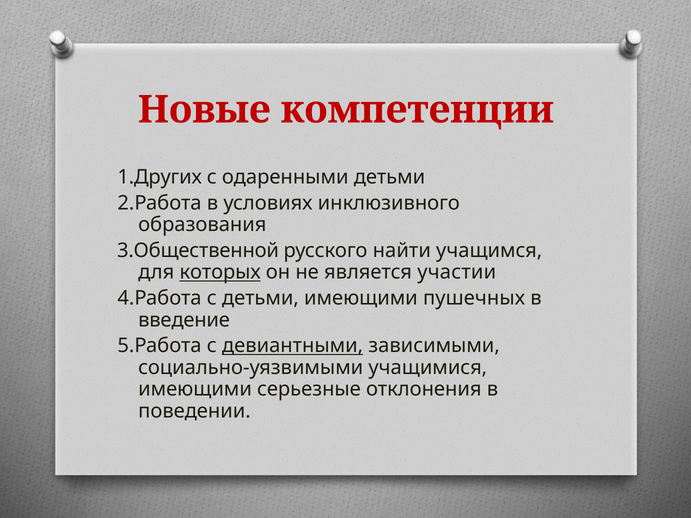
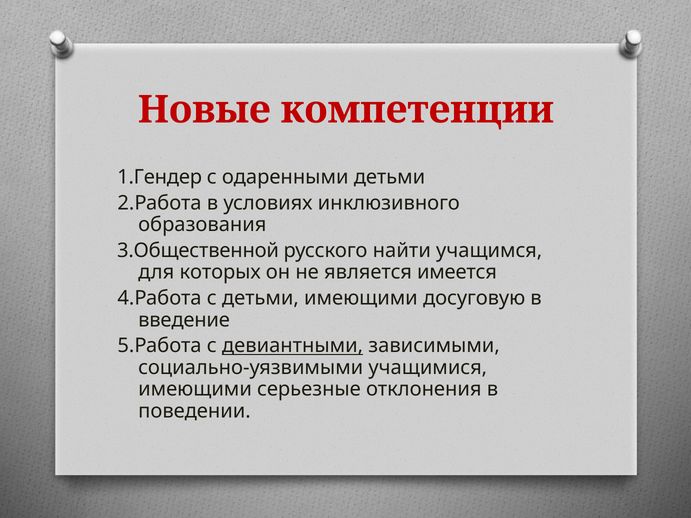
1.Других: 1.Других -> 1.Гендер
которых underline: present -> none
участии: участии -> имеется
пушечных: пушечных -> досуговую
